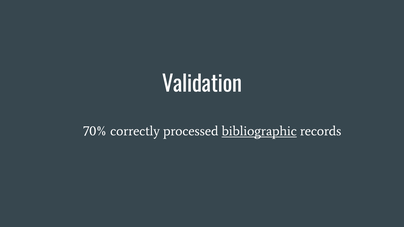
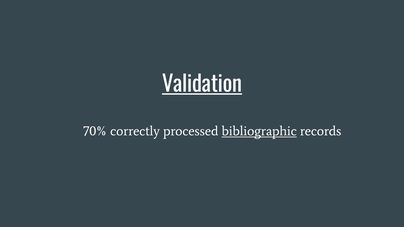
Validation underline: none -> present
